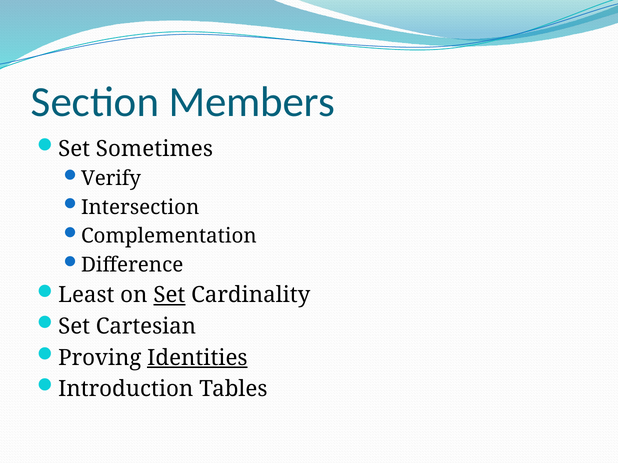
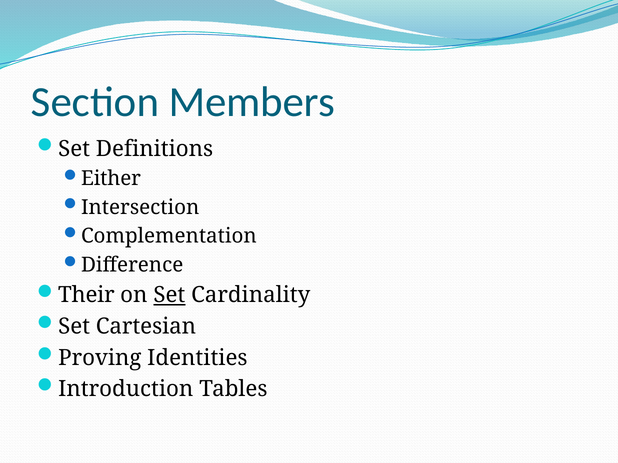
Sometimes: Sometimes -> Definitions
Verify: Verify -> Either
Least: Least -> Their
Identities underline: present -> none
